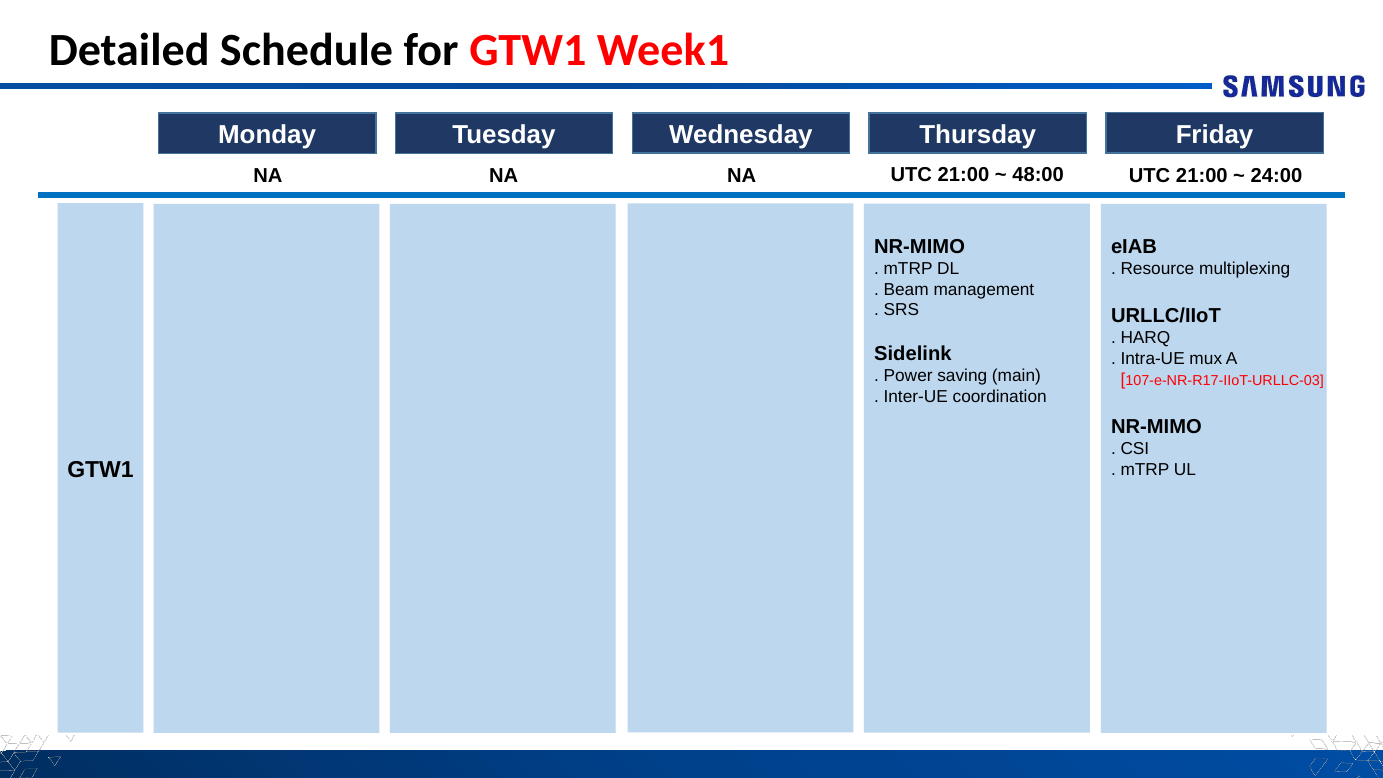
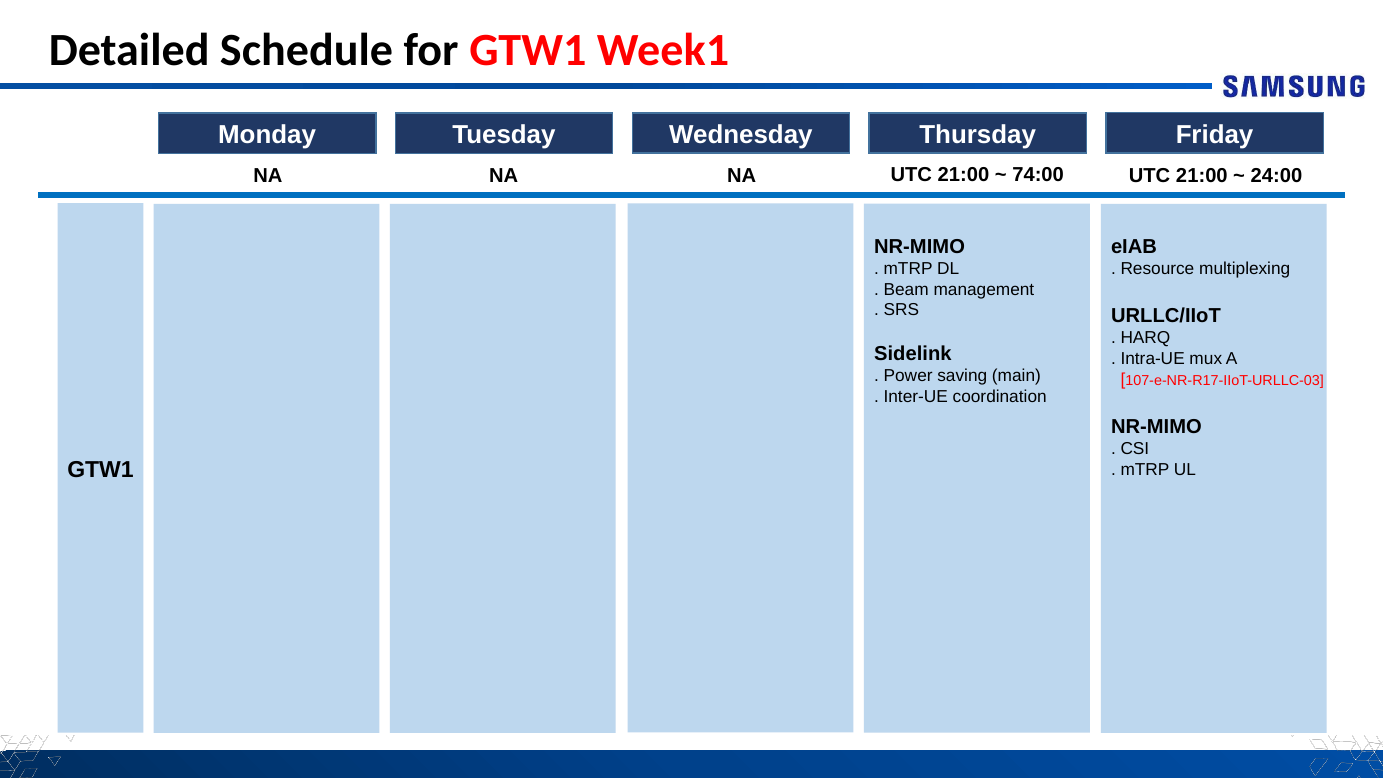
48:00: 48:00 -> 74:00
